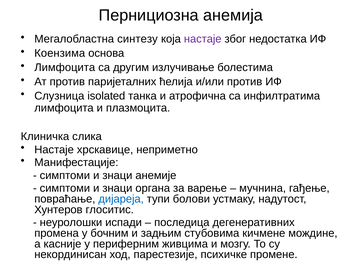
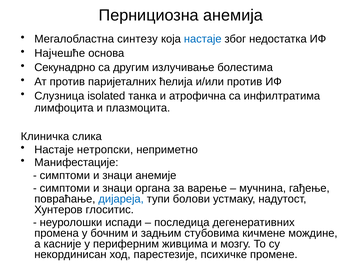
настаје at (203, 39) colour: purple -> blue
Коензима: Коензима -> Најчешће
Лимфоцита at (65, 67): Лимфоцита -> Секунадрно
хрскавице: хрскавице -> нетропски
